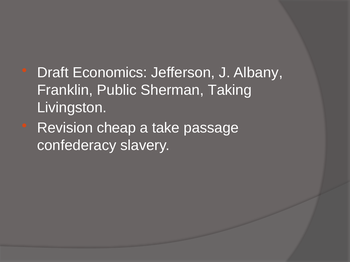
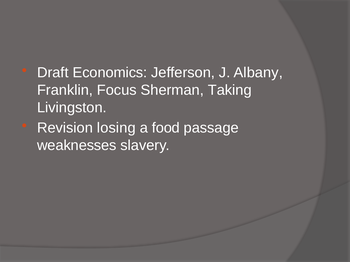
Public: Public -> Focus
cheap: cheap -> losing
take: take -> food
confederacy: confederacy -> weaknesses
